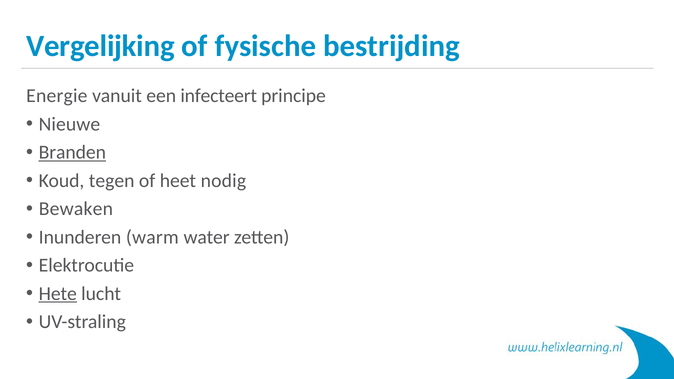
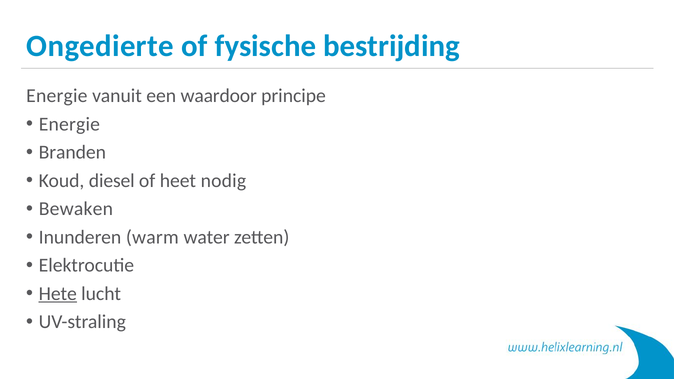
Vergelijking: Vergelijking -> Ongedierte
infecteert: infecteert -> waardoor
Nieuwe at (69, 124): Nieuwe -> Energie
Branden underline: present -> none
tegen: tegen -> diesel
